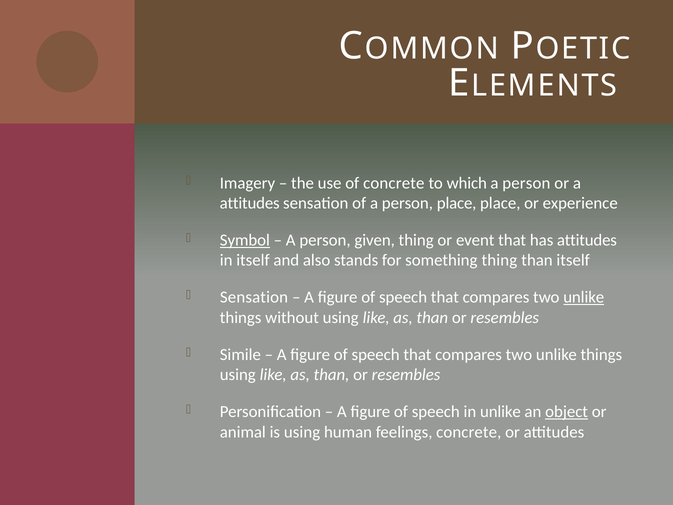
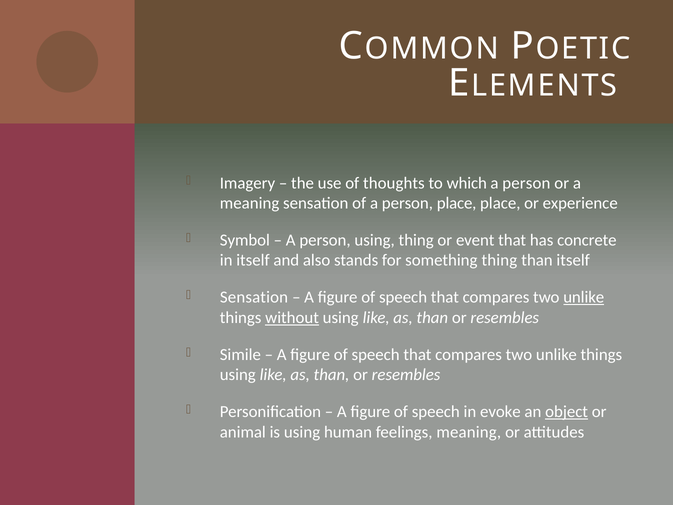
of concrete: concrete -> thoughts
attitudes at (250, 203): attitudes -> meaning
Symbol underline: present -> none
person given: given -> using
has attitudes: attitudes -> concrete
without underline: none -> present
in unlike: unlike -> evoke
feelings concrete: concrete -> meaning
